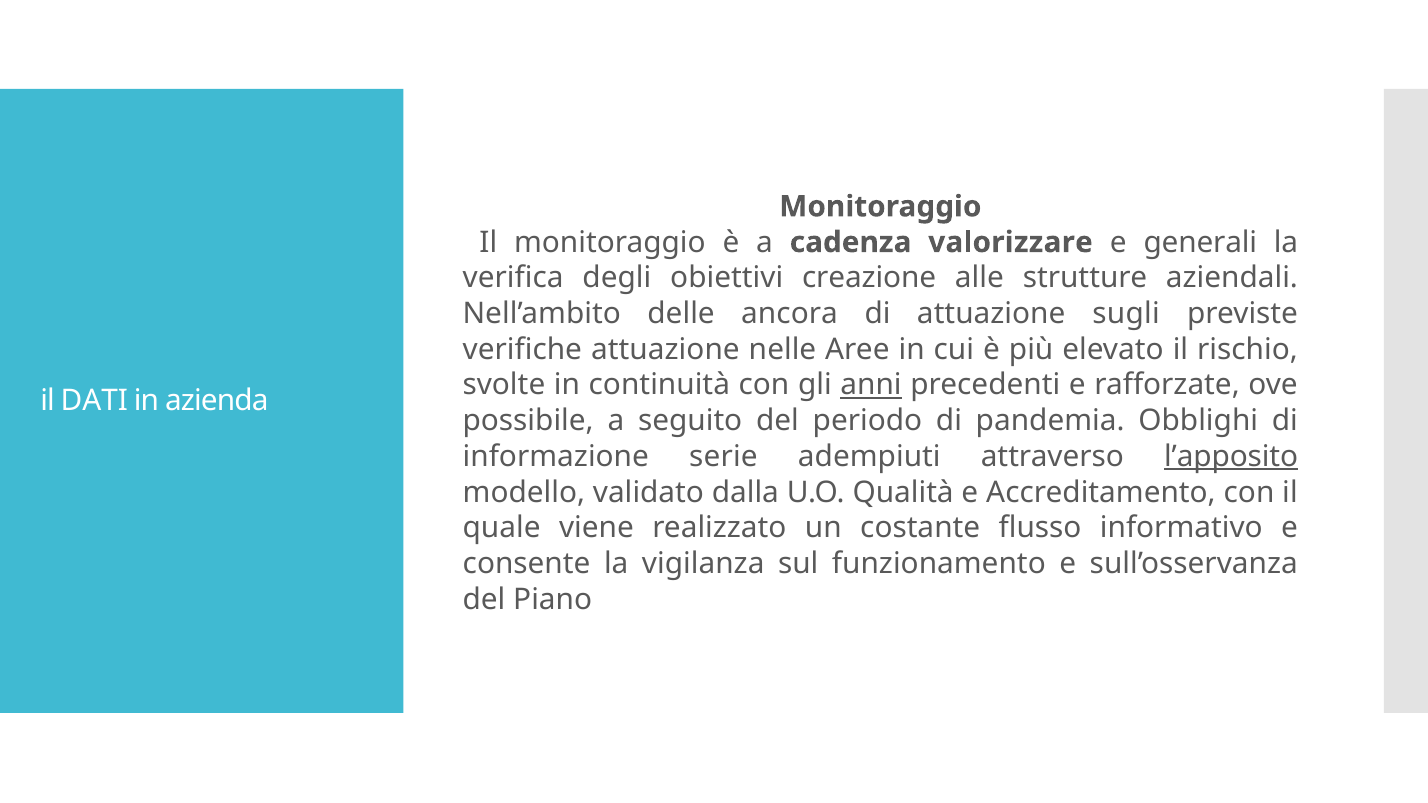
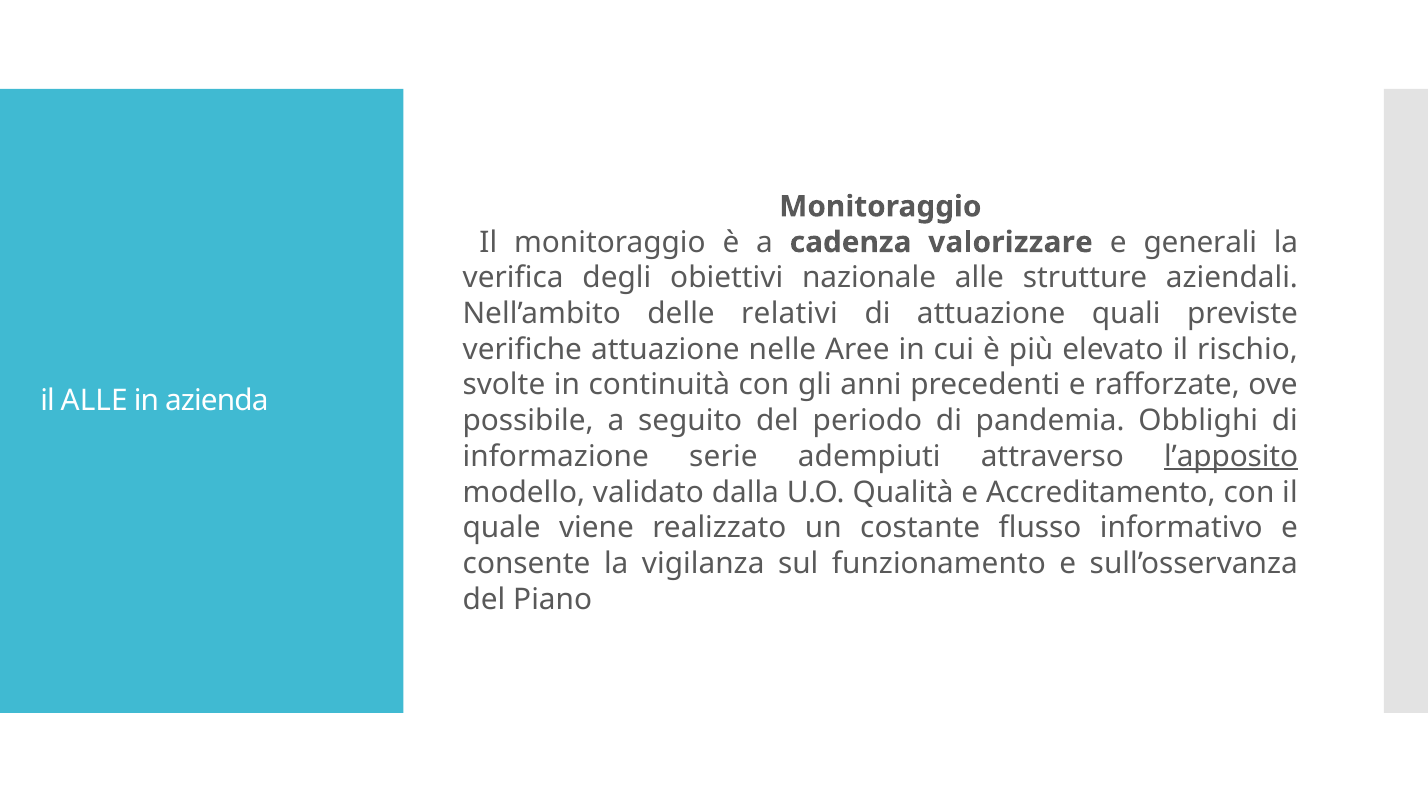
creazione: creazione -> nazionale
ancora: ancora -> relativi
sugli: sugli -> quali
anni underline: present -> none
il DATI: DATI -> ALLE
